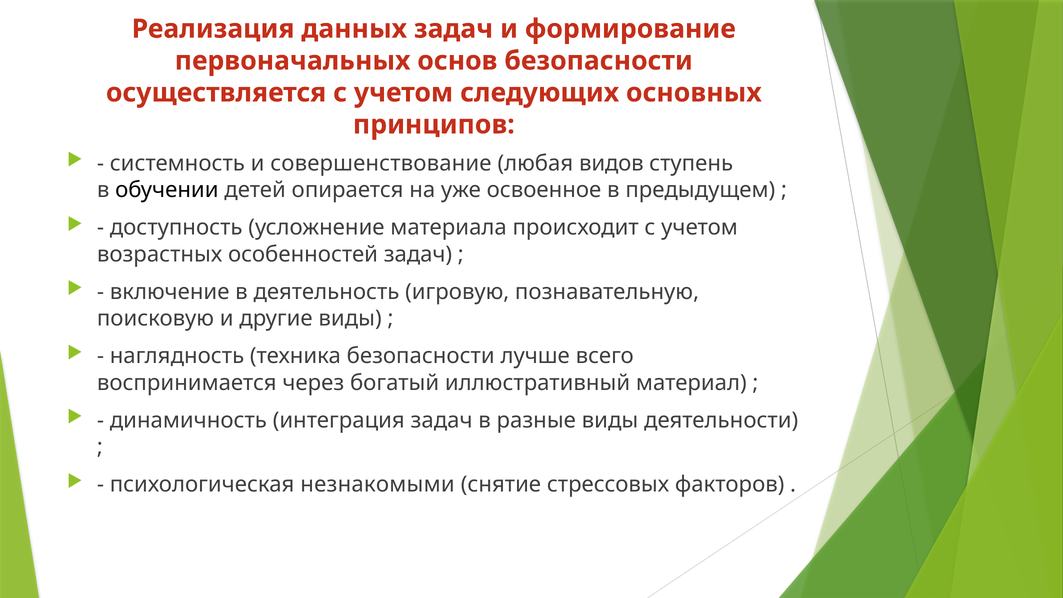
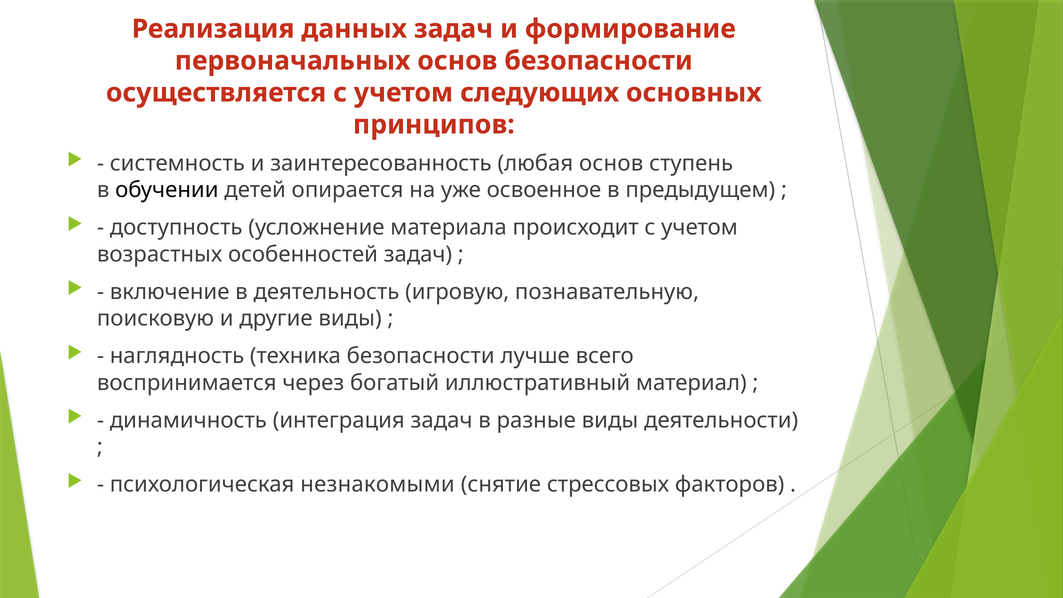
совершенствование: совершенствование -> заинтересованность
любая видов: видов -> основ
